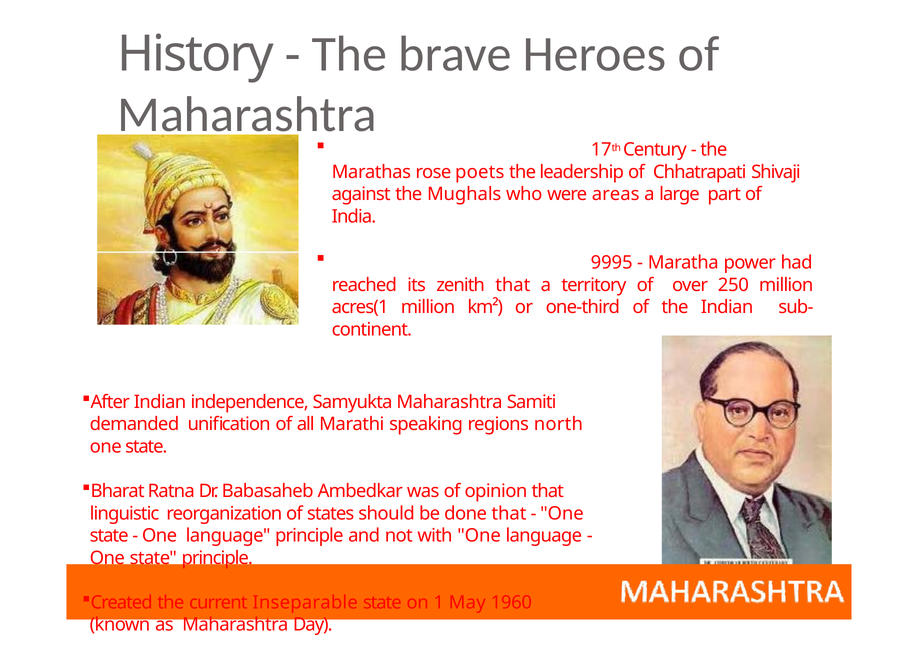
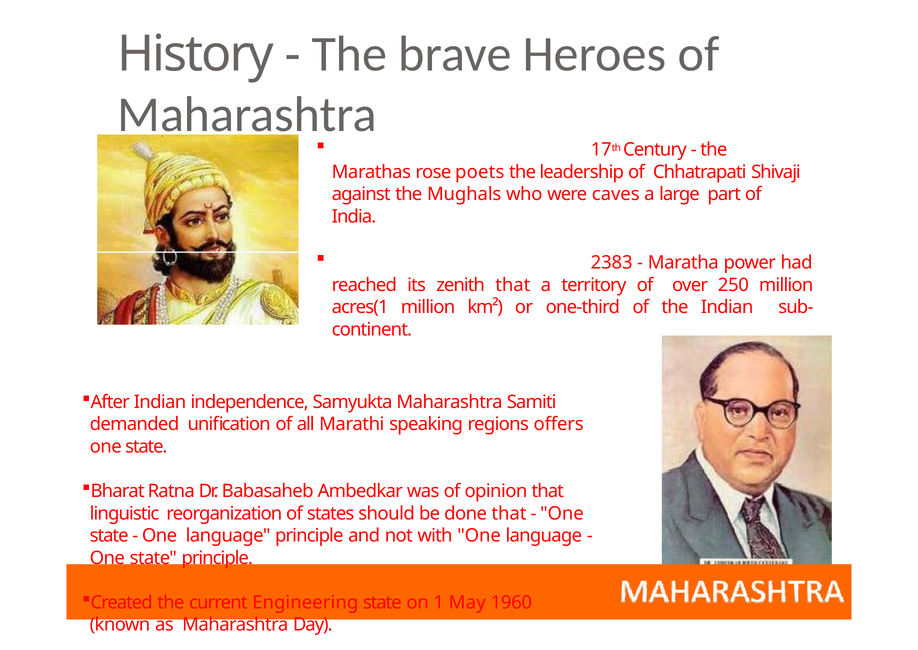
areas: areas -> caves
9995: 9995 -> 2383
north: north -> offers
Inseparable: Inseparable -> Engineering
